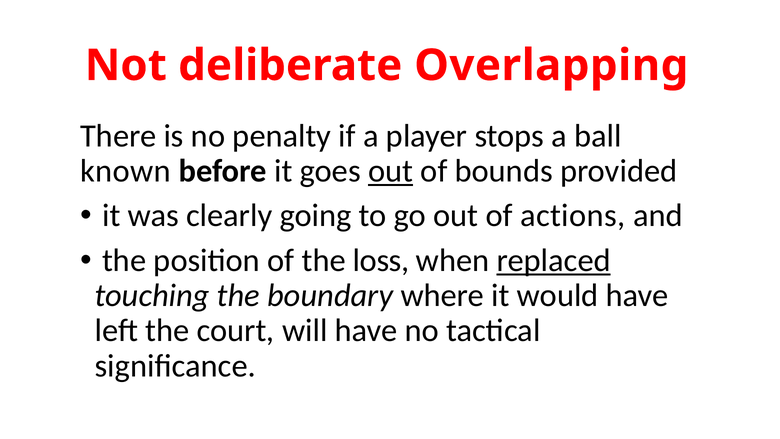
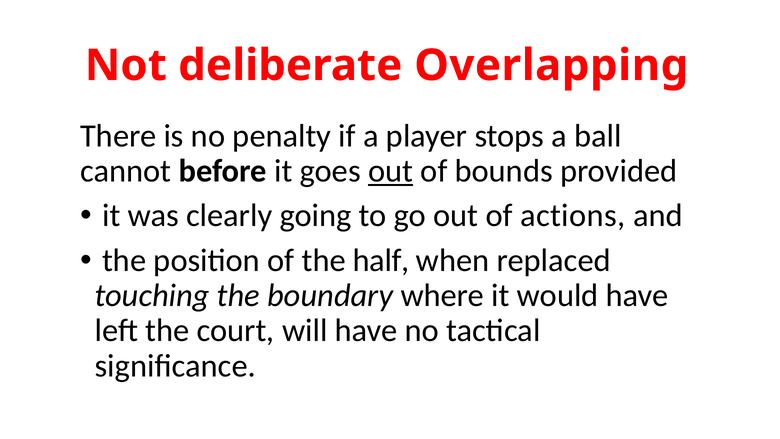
known: known -> cannot
loss: loss -> half
replaced underline: present -> none
